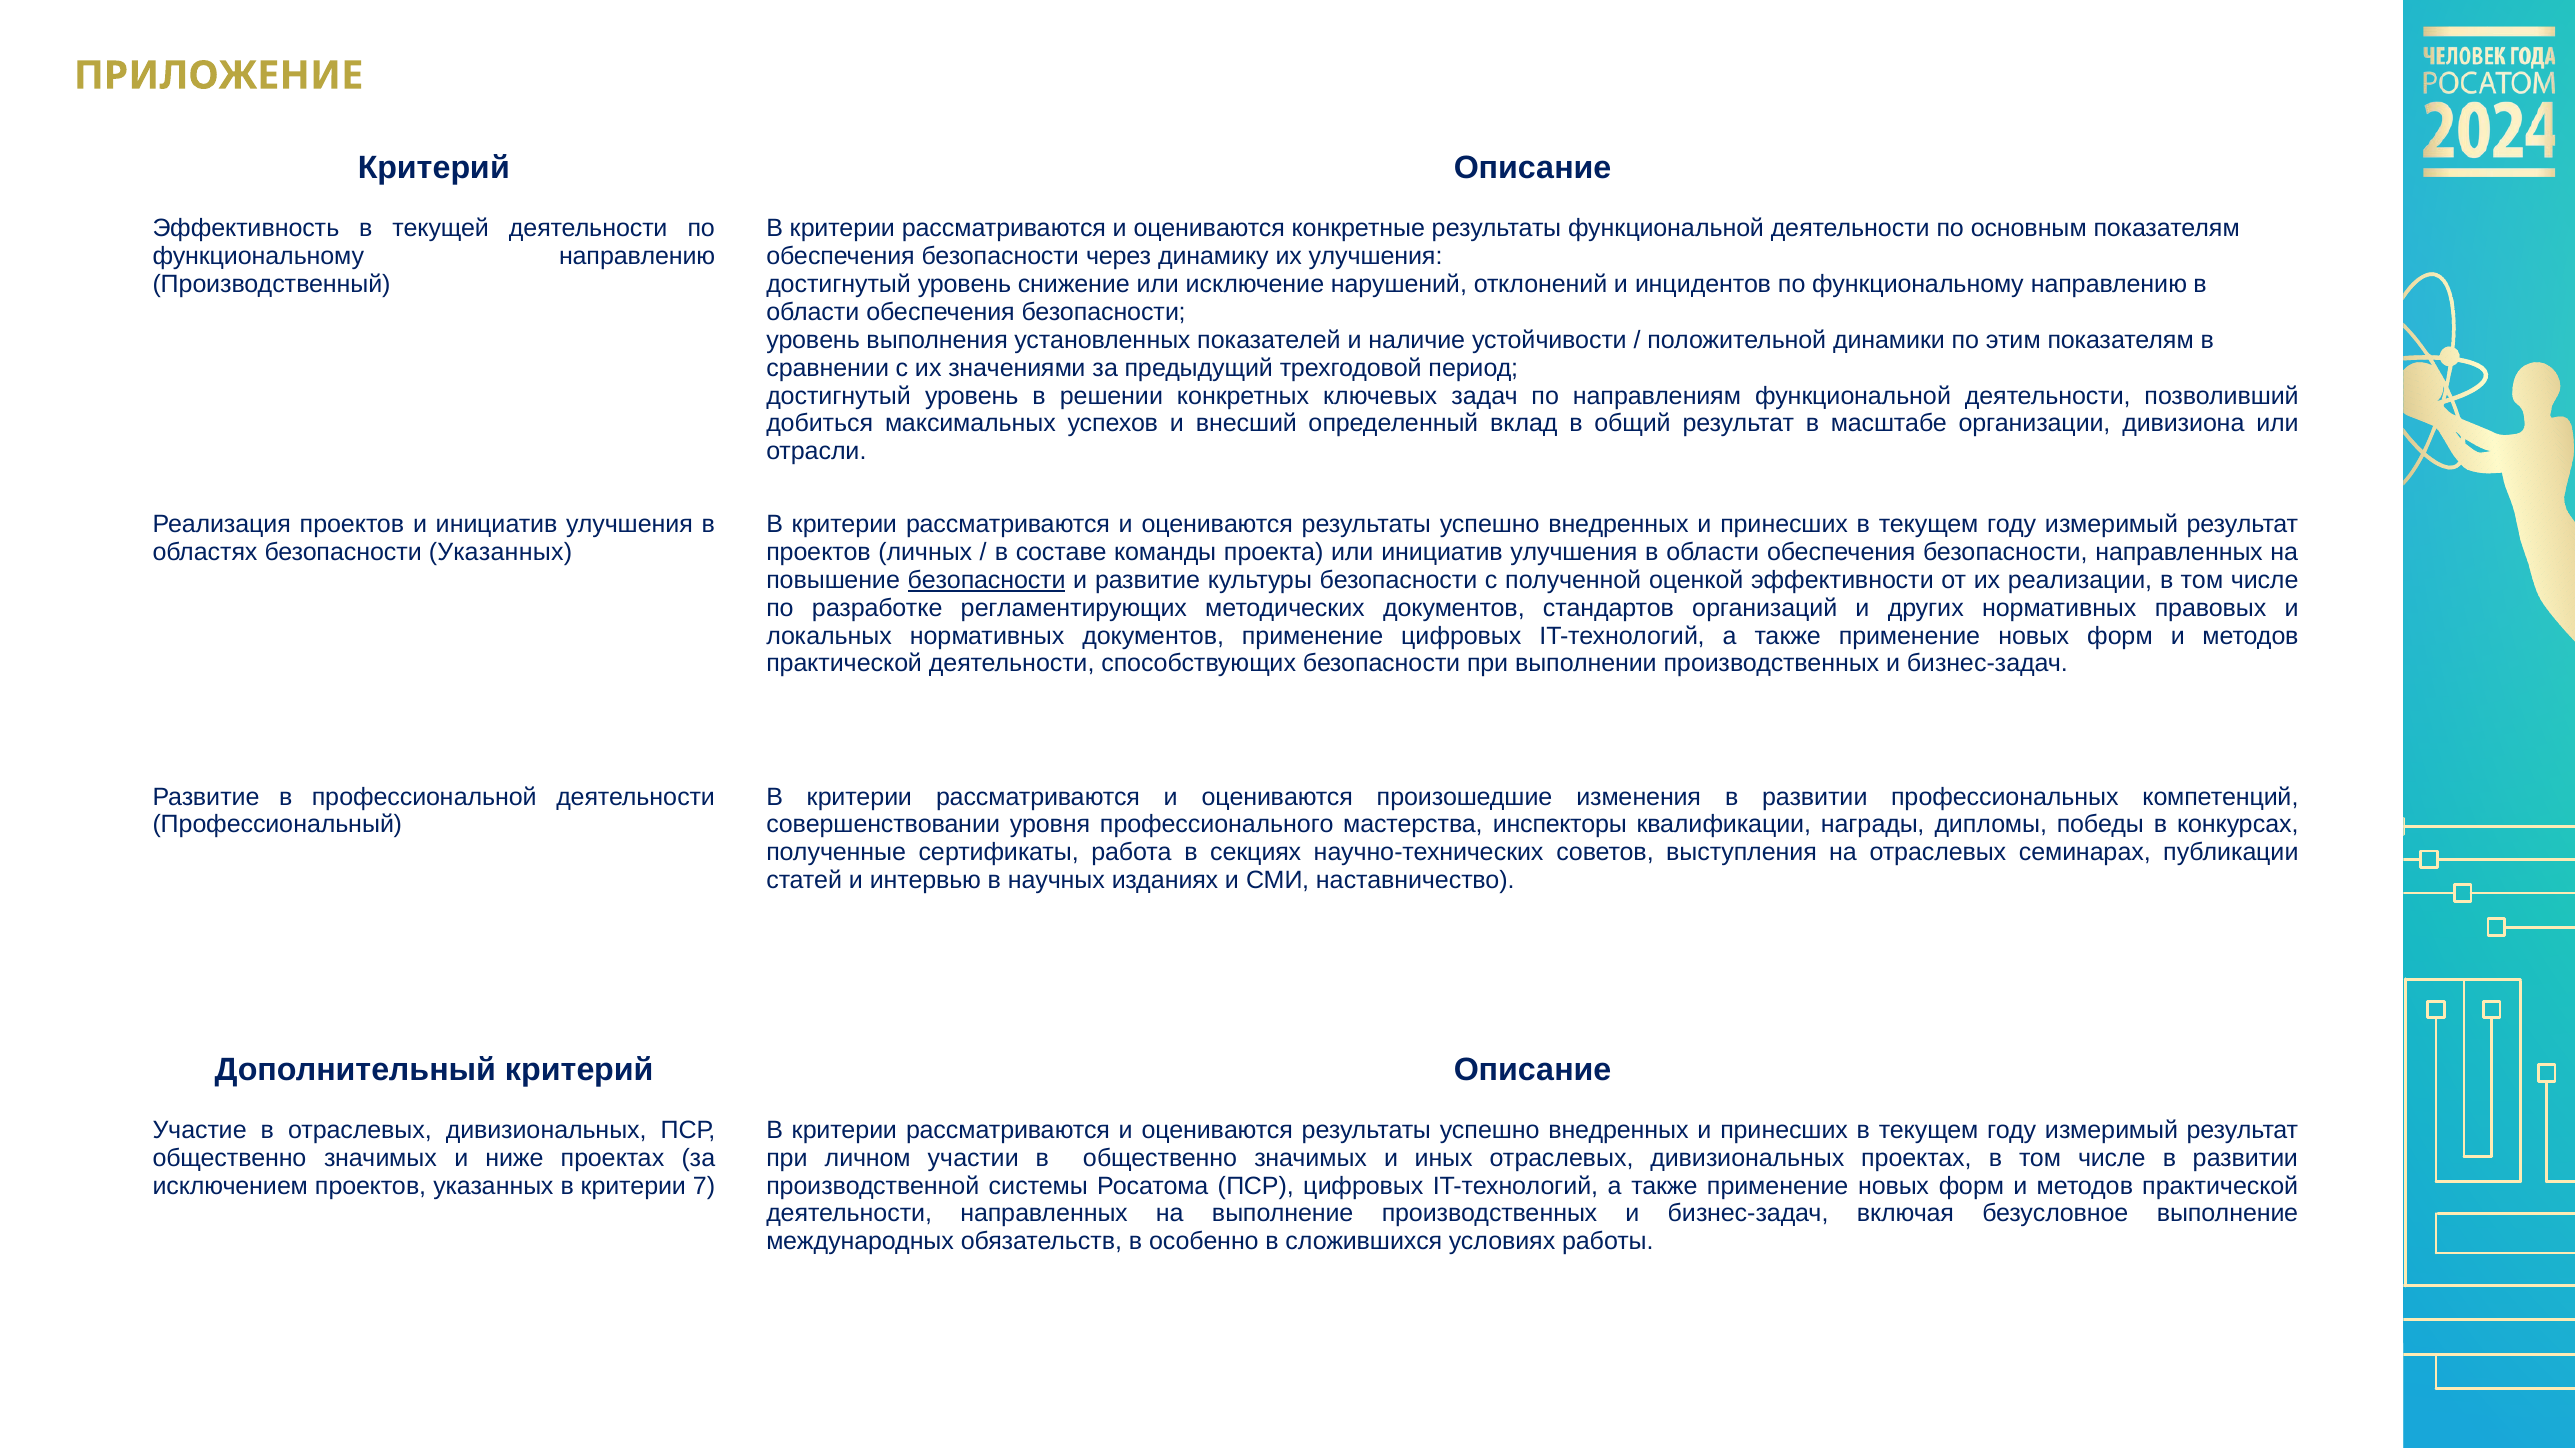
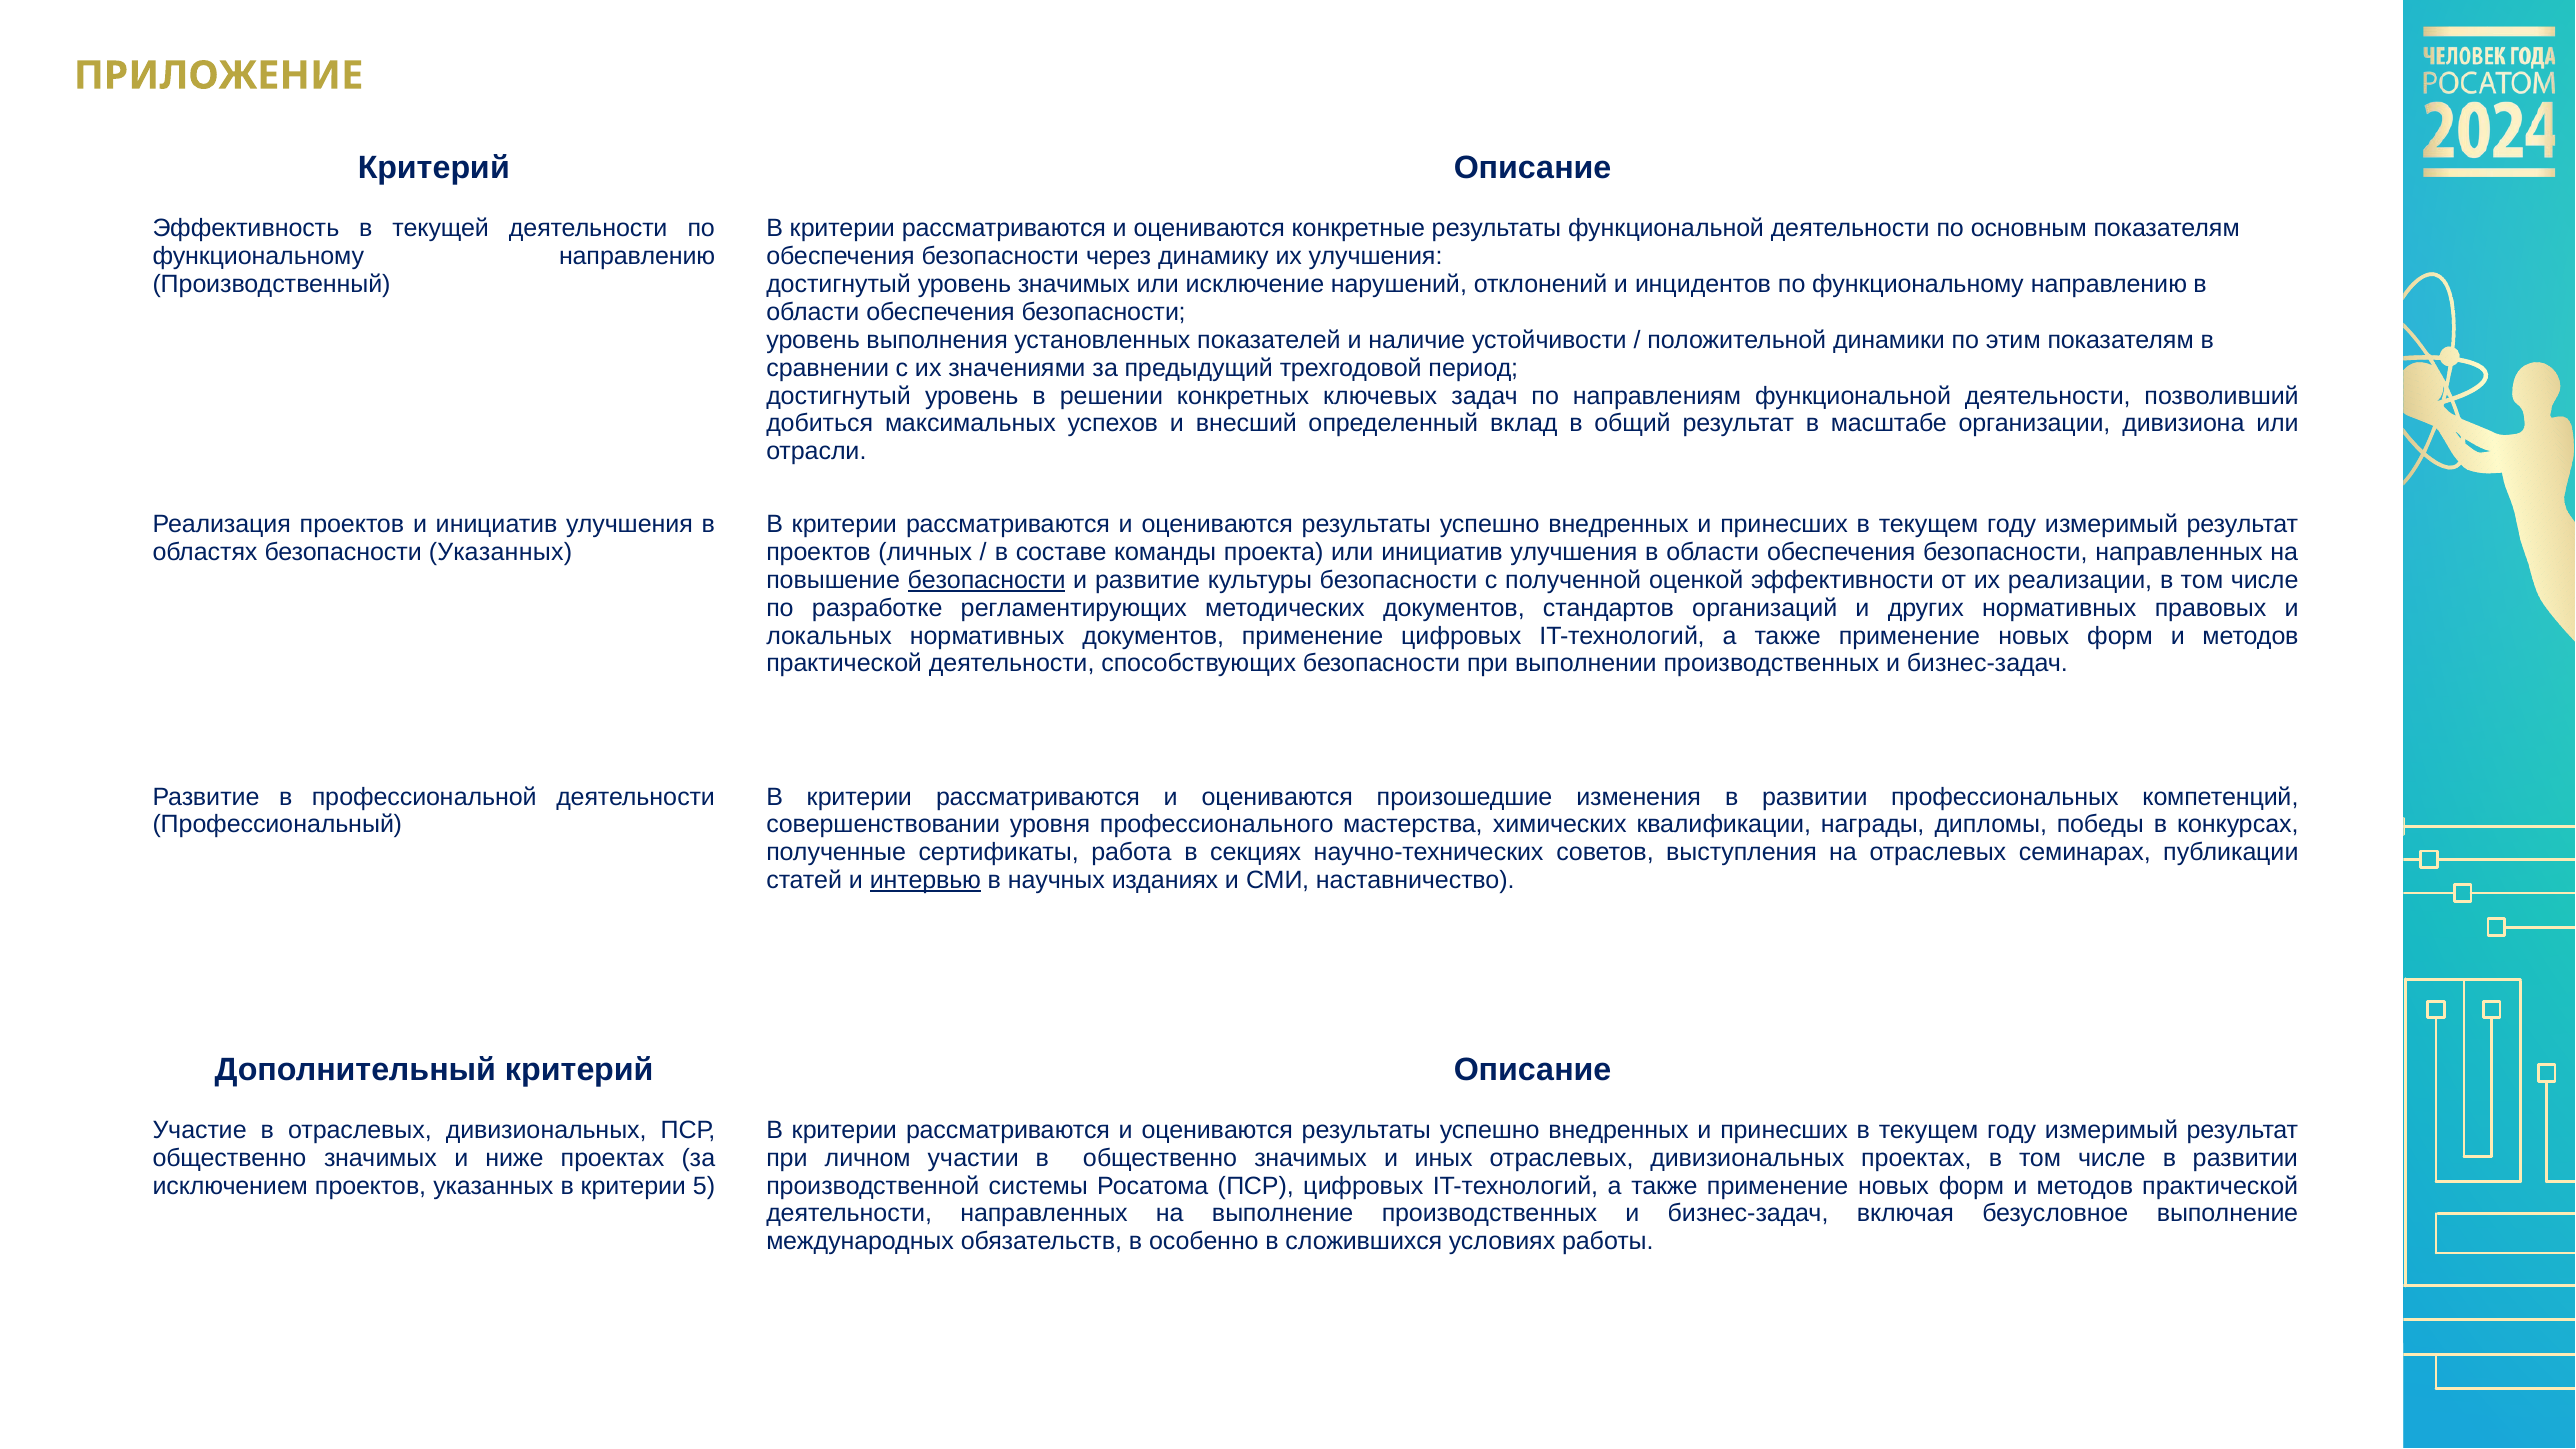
уровень снижение: снижение -> значимых
инспекторы: инспекторы -> химических
интервью underline: none -> present
7: 7 -> 5
